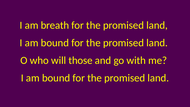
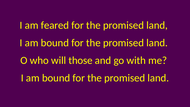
breath: breath -> feared
